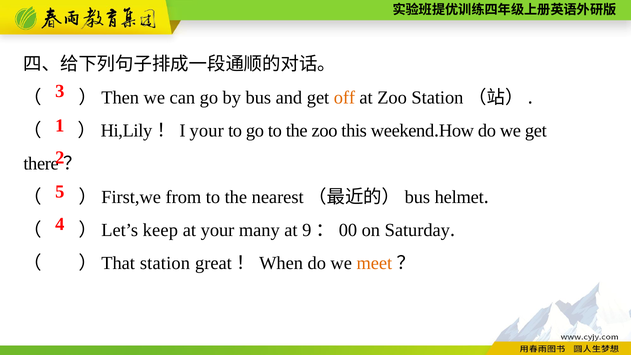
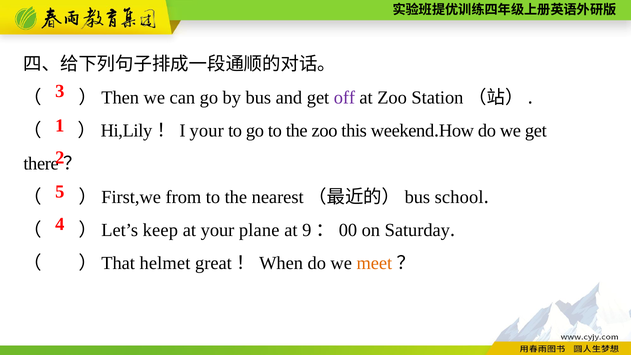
off colour: orange -> purple
helmet: helmet -> school
many: many -> plane
station at (165, 263): station -> helmet
